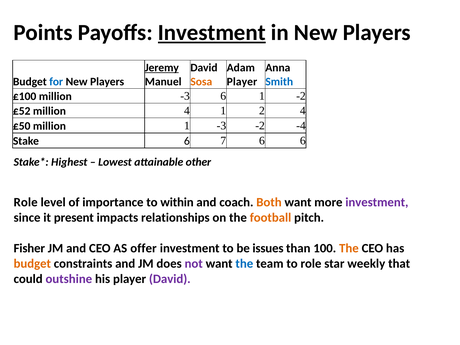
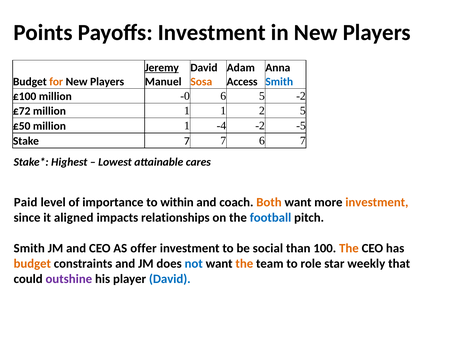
Investment at (212, 33) underline: present -> none
for colour: blue -> orange
Player at (242, 82): Player -> Access
million -3: -3 -> -0
6 1: 1 -> 5
£52: £52 -> £72
4 at (187, 111): 4 -> 1
2 4: 4 -> 5
1 -3: -3 -> -4
-4: -4 -> -5
Stake 6: 6 -> 7
6 6: 6 -> 7
other: other -> cares
Role at (26, 202): Role -> Paid
investment at (377, 202) colour: purple -> orange
present: present -> aligned
football colour: orange -> blue
Fisher at (29, 248): Fisher -> Smith
issues: issues -> social
not colour: purple -> blue
the at (244, 264) colour: blue -> orange
David at (170, 279) colour: purple -> blue
